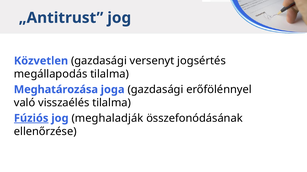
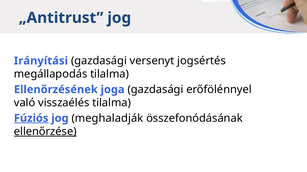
Közvetlen: Közvetlen -> Irányítási
Meghatározása: Meghatározása -> Ellenőrzésének
ellenőrzése underline: none -> present
